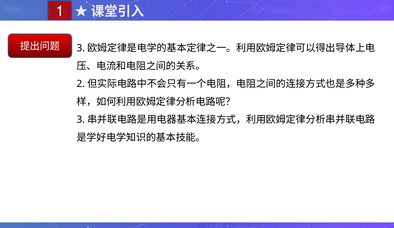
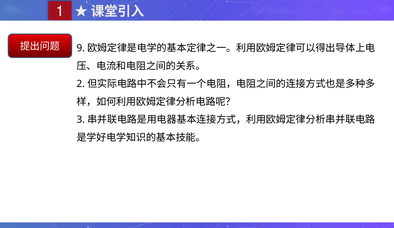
3 at (81, 48): 3 -> 9
